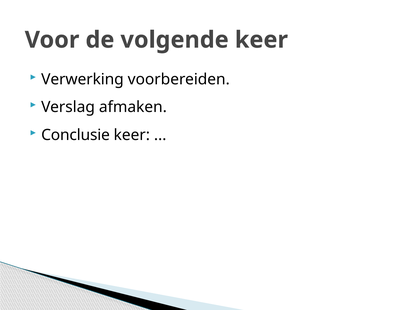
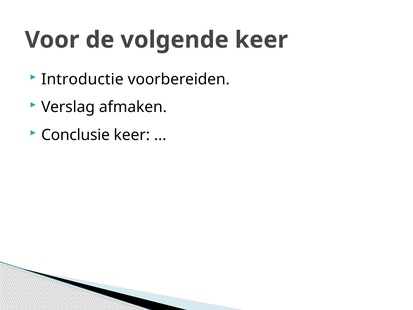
Verwerking: Verwerking -> Introductie
